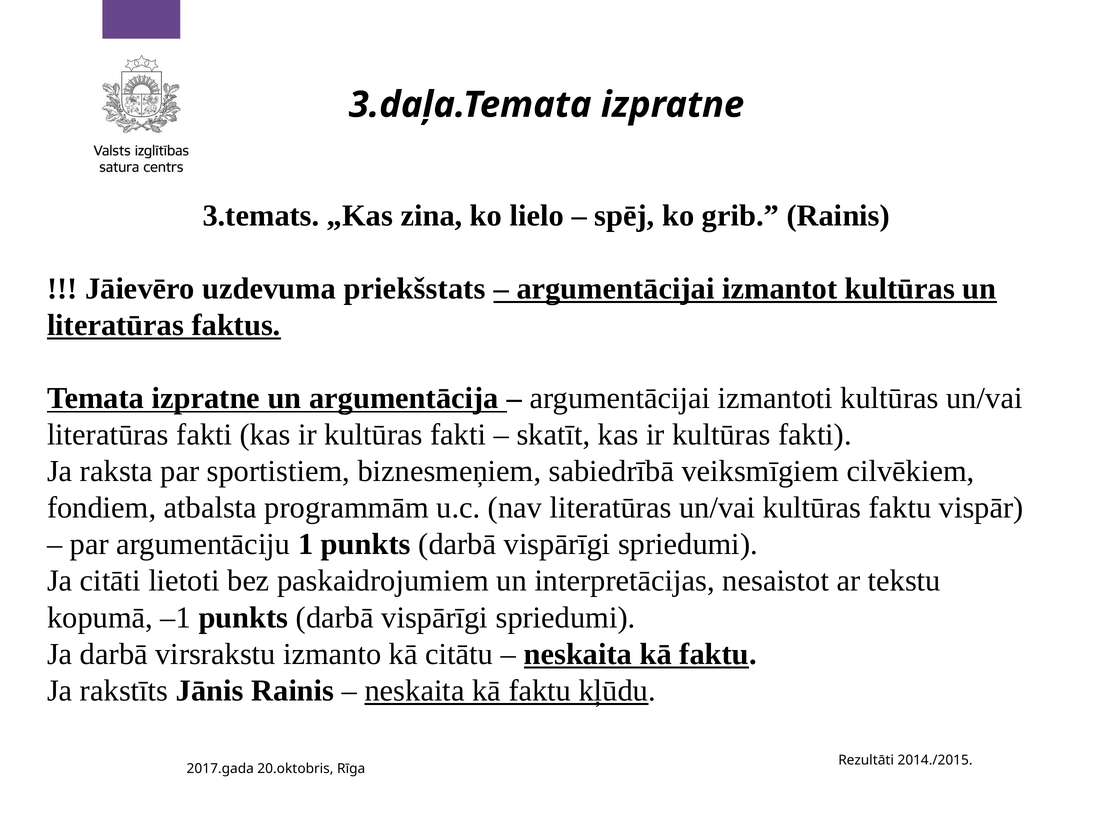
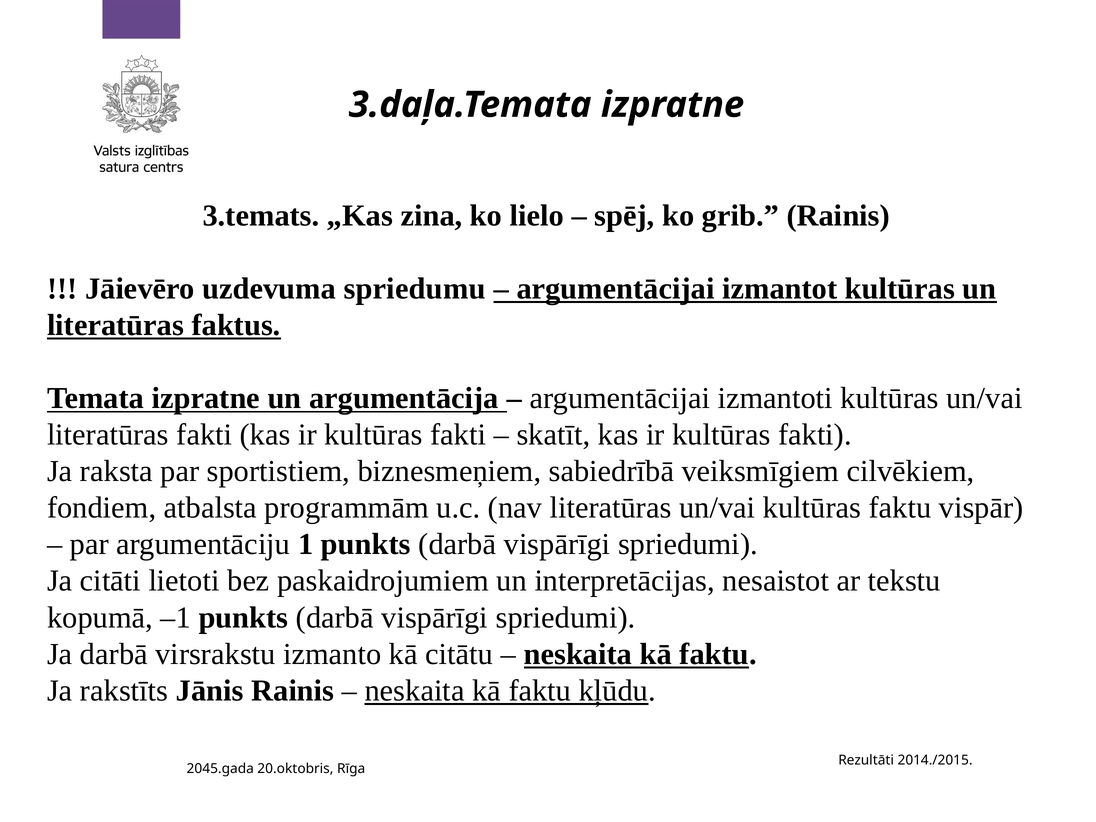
priekšstats: priekšstats -> spriedumu
2017.gada: 2017.gada -> 2045.gada
